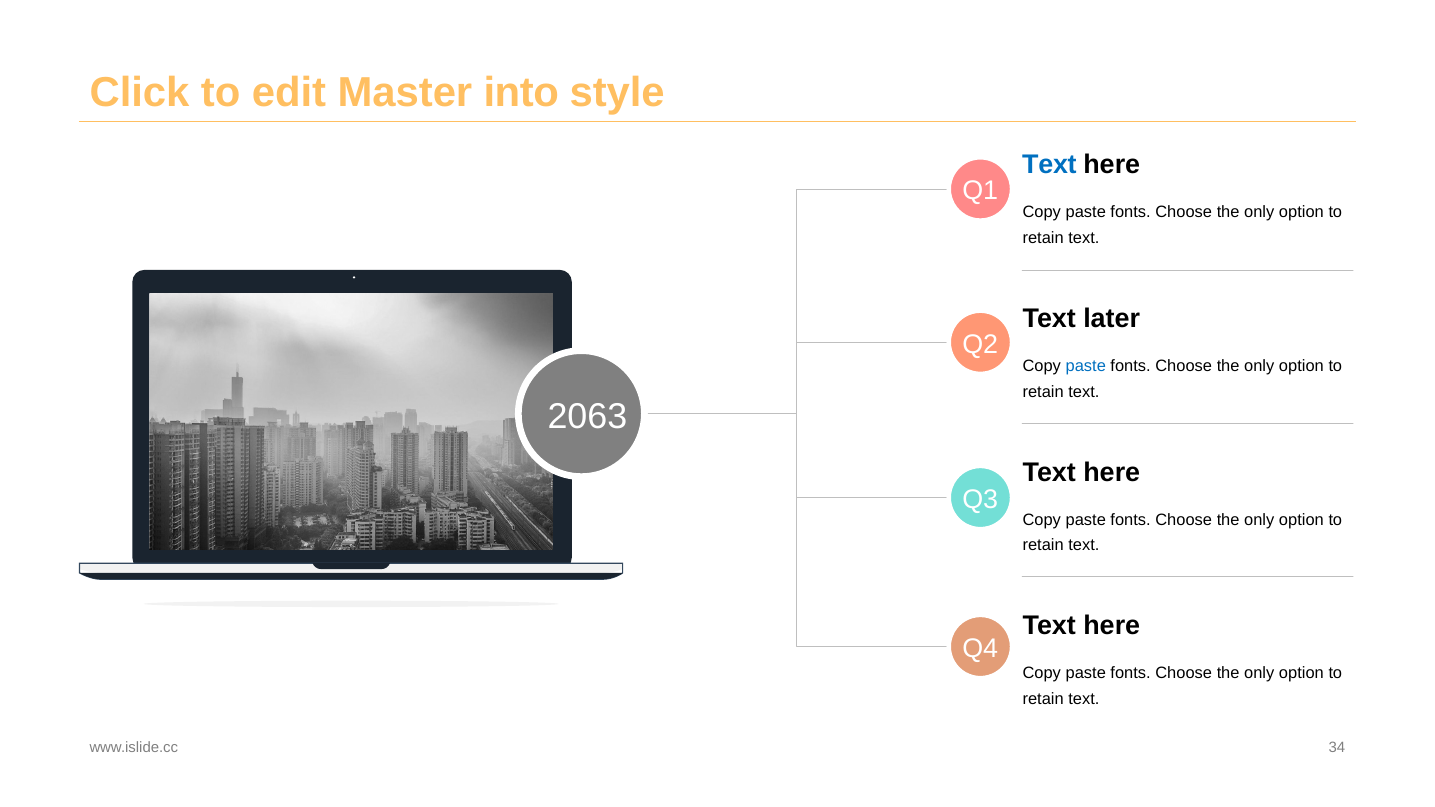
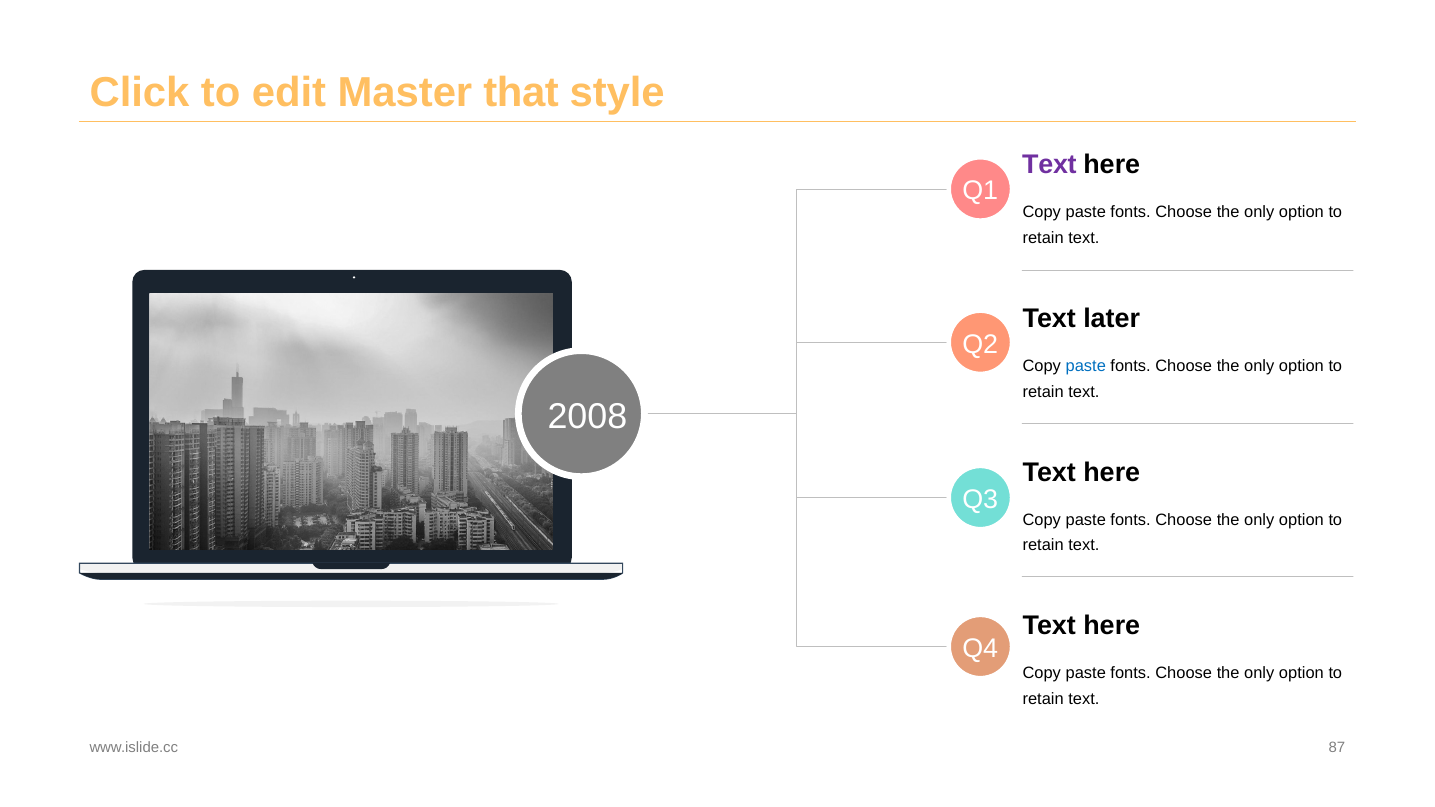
into: into -> that
Text at (1049, 165) colour: blue -> purple
2063: 2063 -> 2008
34: 34 -> 87
